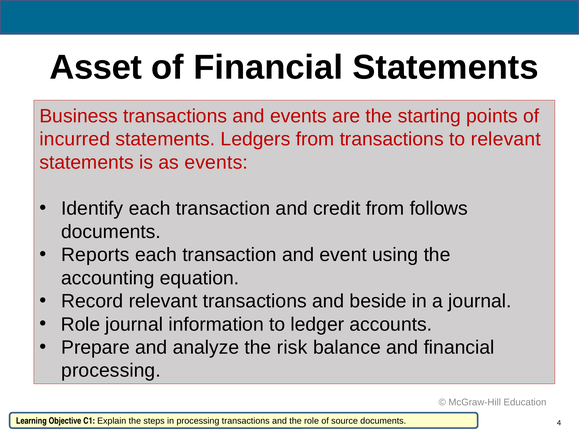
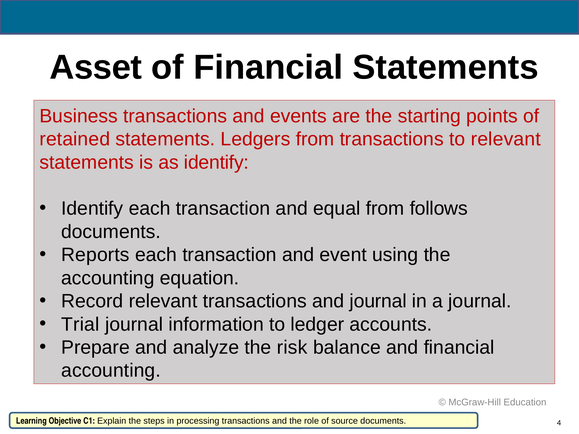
incurred: incurred -> retained
as events: events -> identify
credit: credit -> equal
and beside: beside -> journal
Role at (81, 325): Role -> Trial
processing at (111, 371): processing -> accounting
